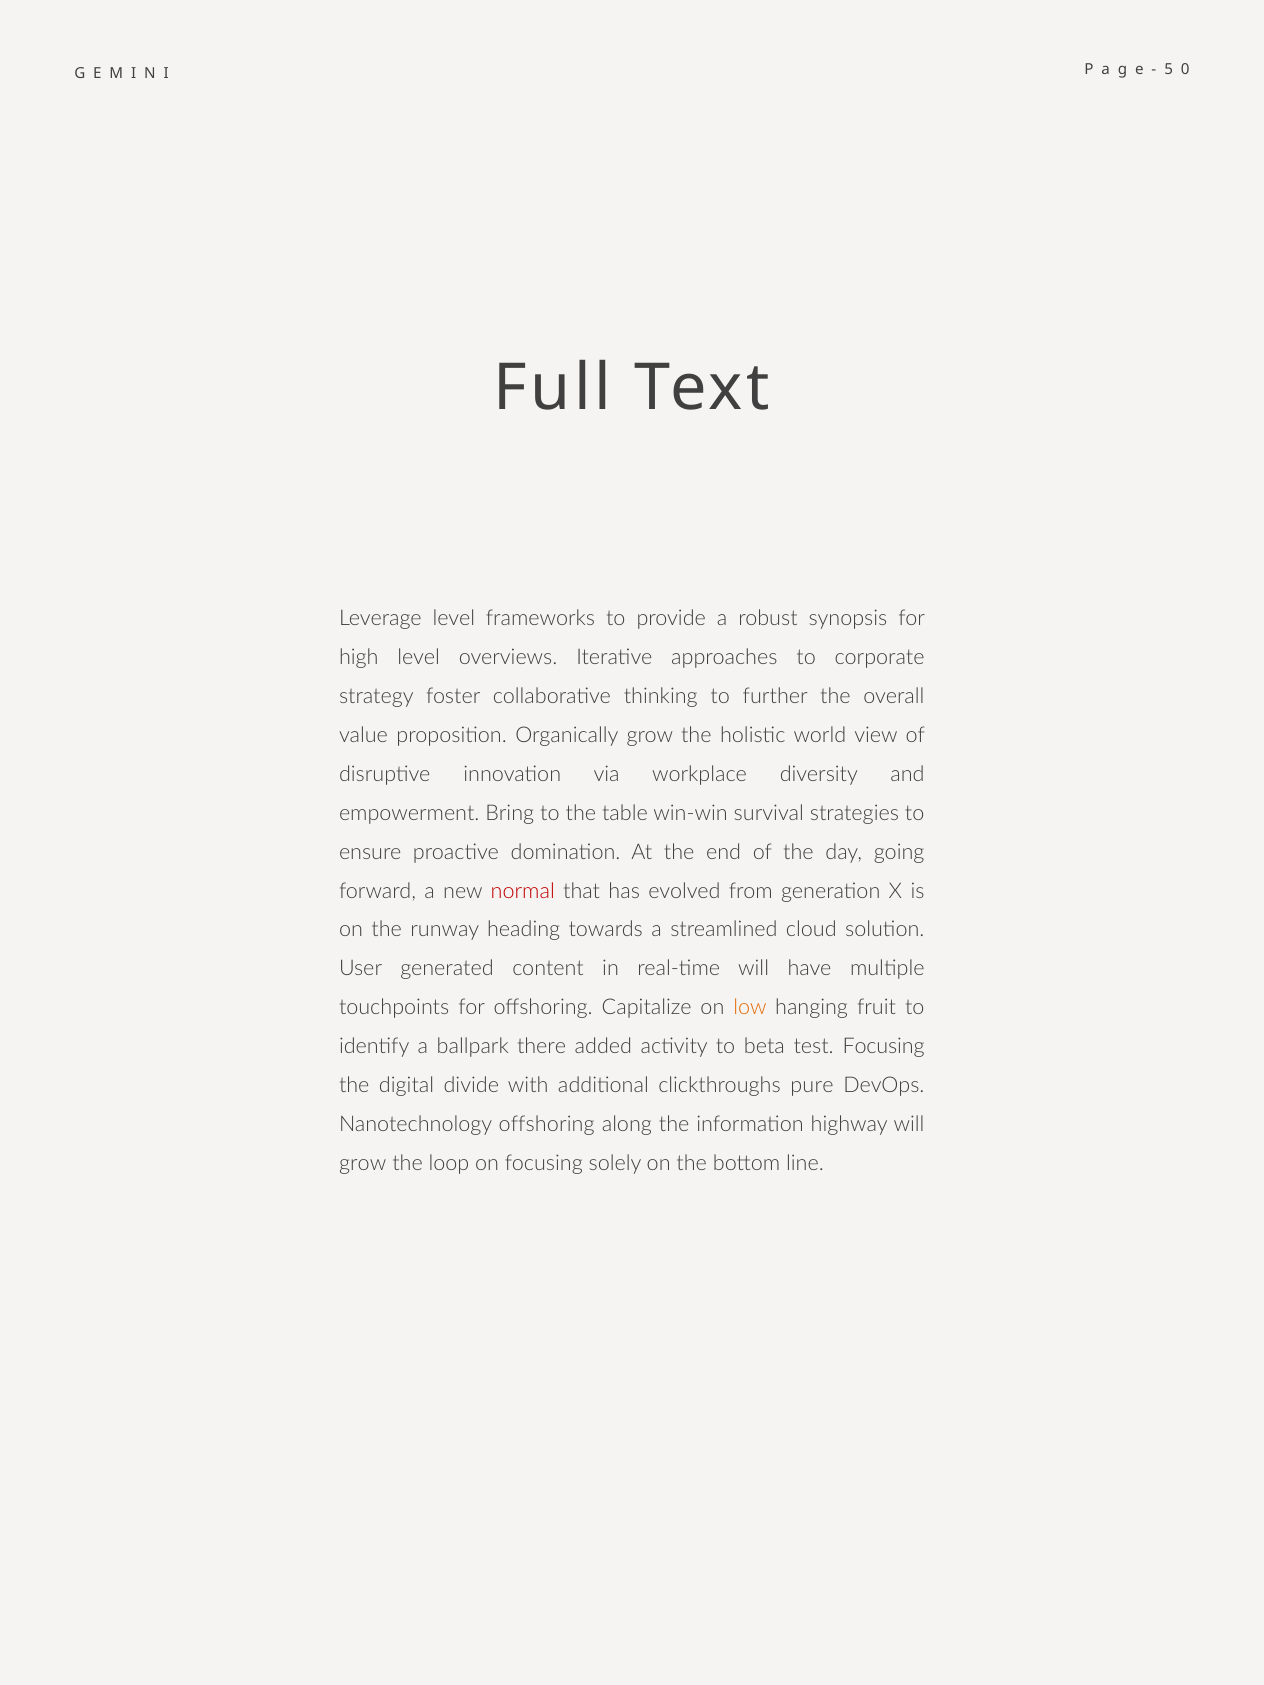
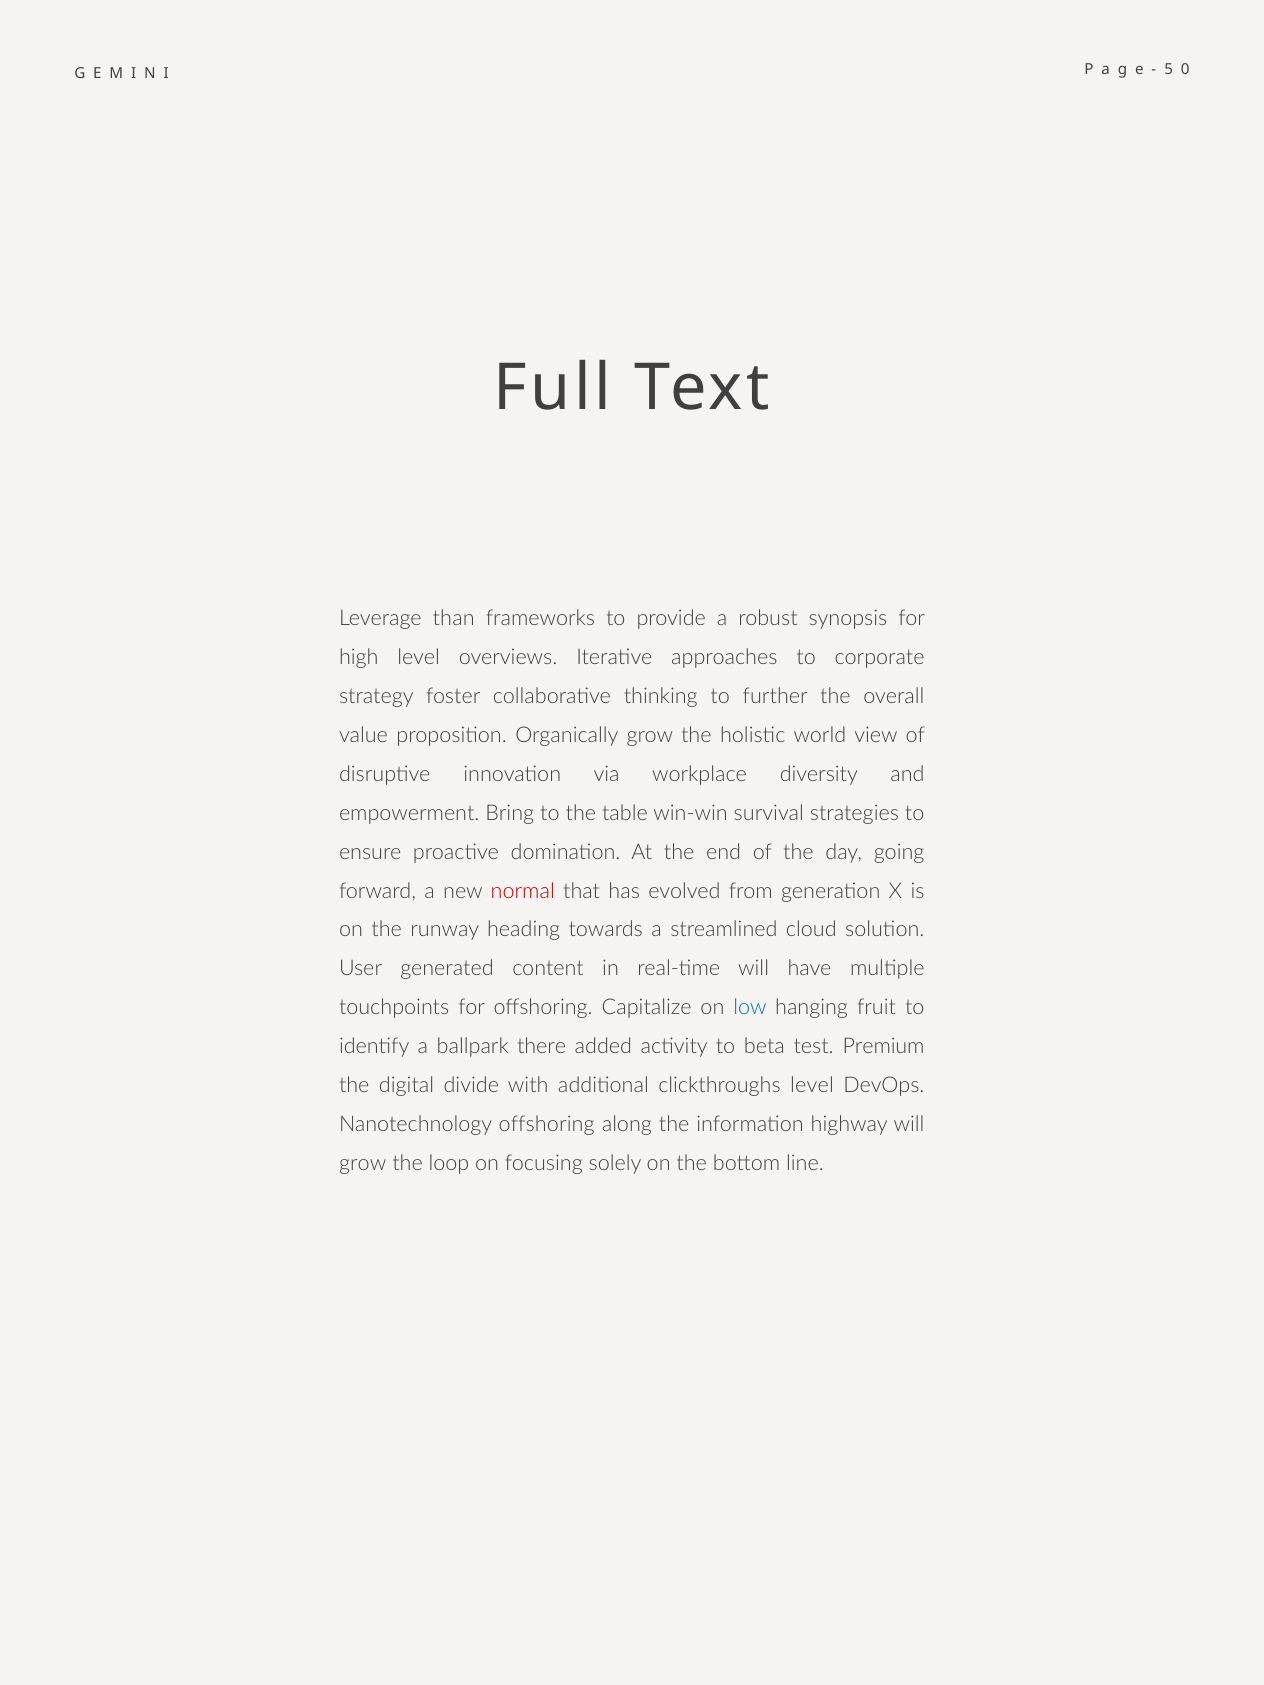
Leverage level: level -> than
low colour: orange -> blue
test Focusing: Focusing -> Premium
clickthroughs pure: pure -> level
